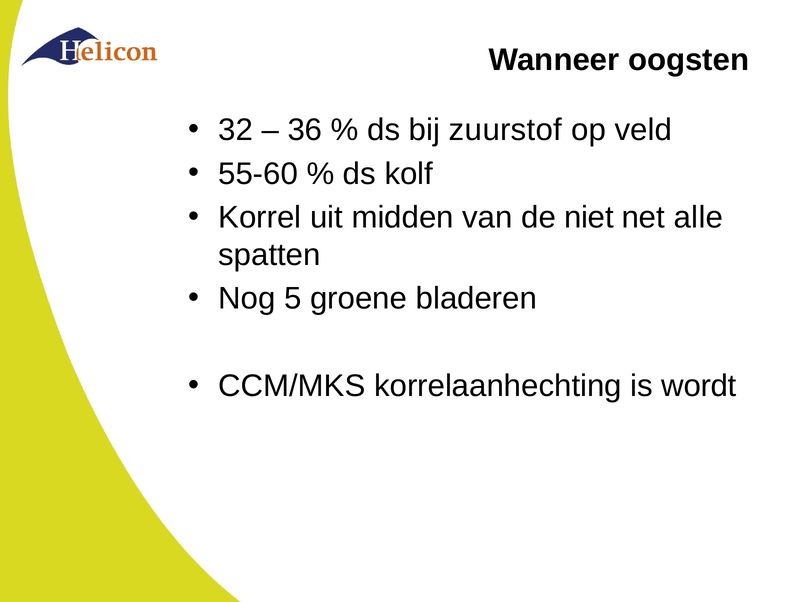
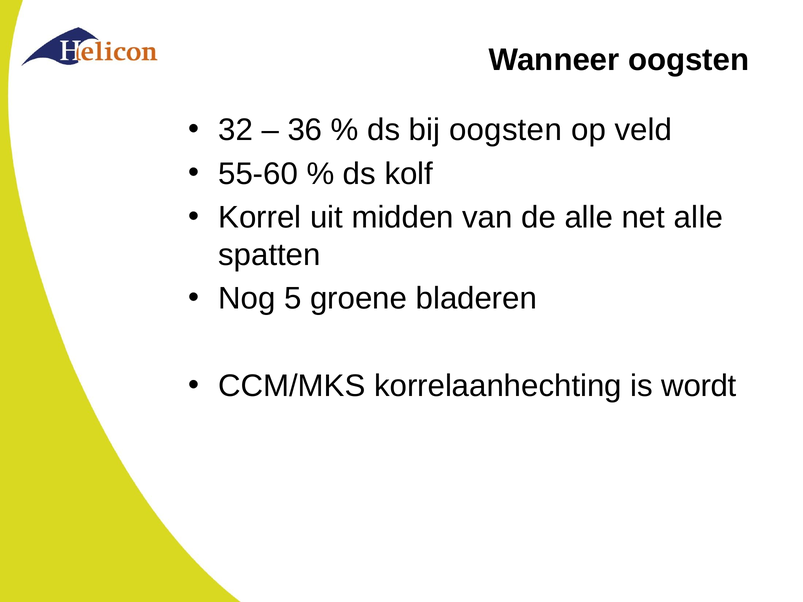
bij zuurstof: zuurstof -> oogsten
de niet: niet -> alle
